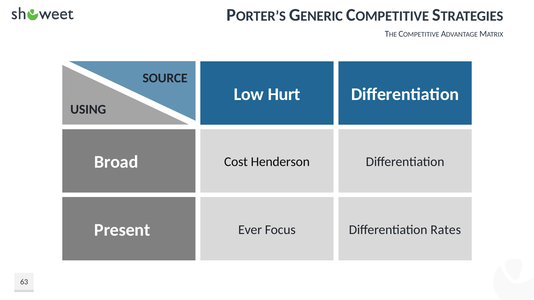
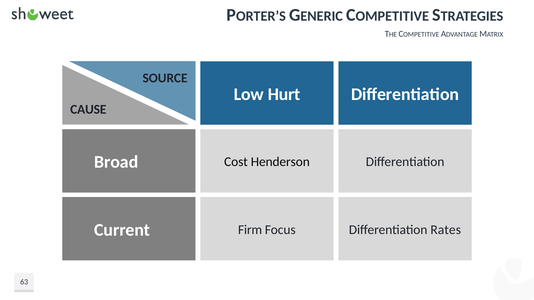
USING: USING -> CAUSE
Present: Present -> Current
Ever: Ever -> Firm
